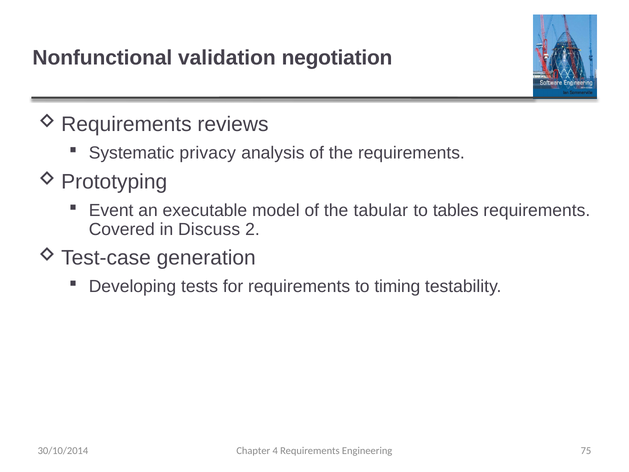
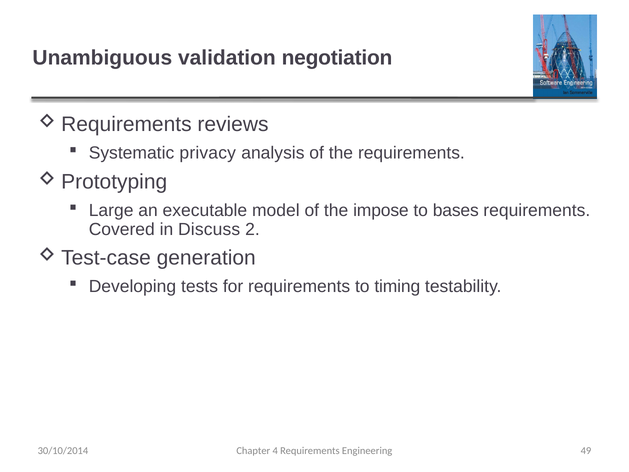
Nonfunctional: Nonfunctional -> Unambiguous
Event: Event -> Large
tabular: tabular -> impose
tables: tables -> bases
75: 75 -> 49
